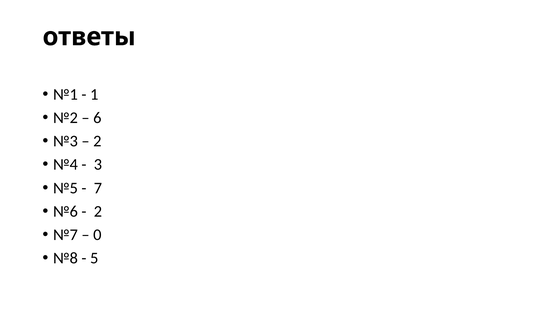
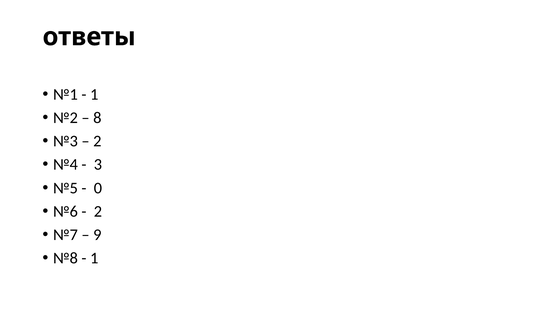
6: 6 -> 8
7: 7 -> 0
0: 0 -> 9
5 at (94, 258): 5 -> 1
